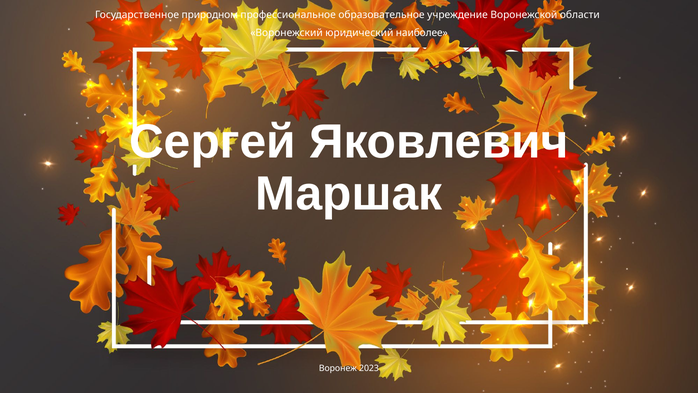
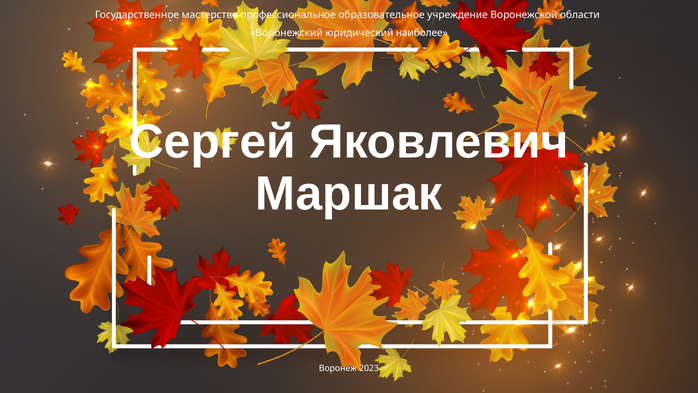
природном: природном -> мастерстве
